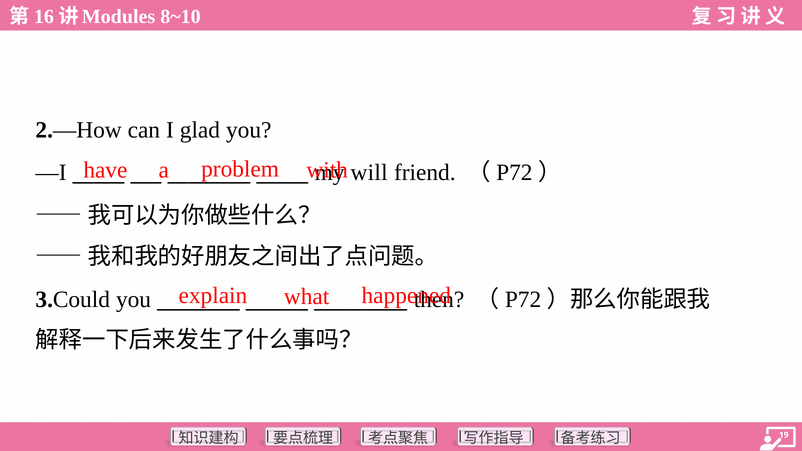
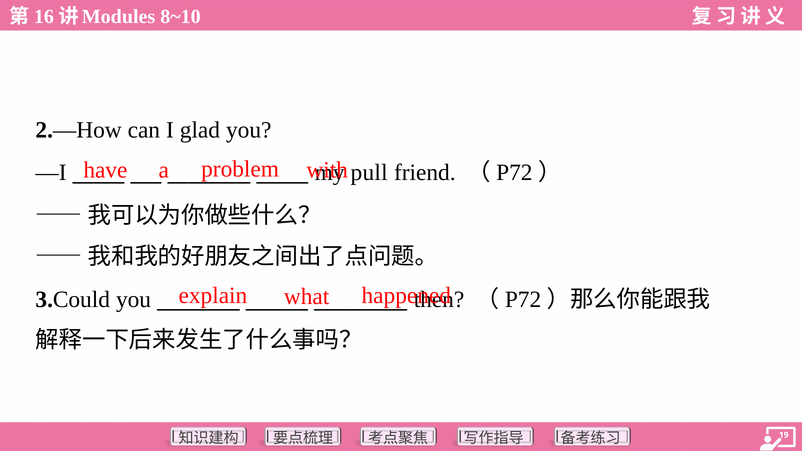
will: will -> pull
